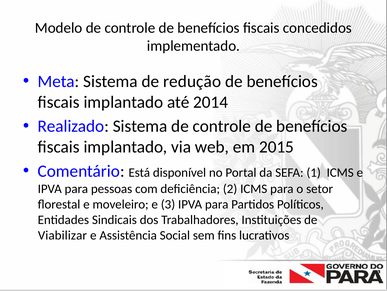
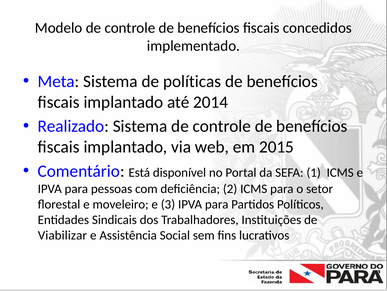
redução: redução -> políticas
